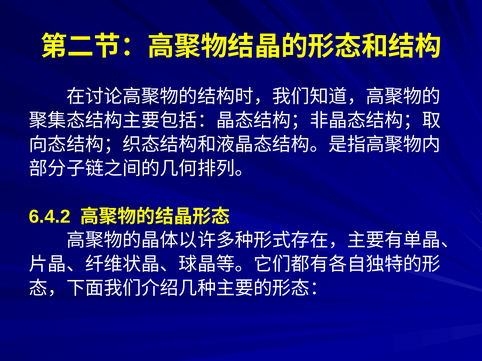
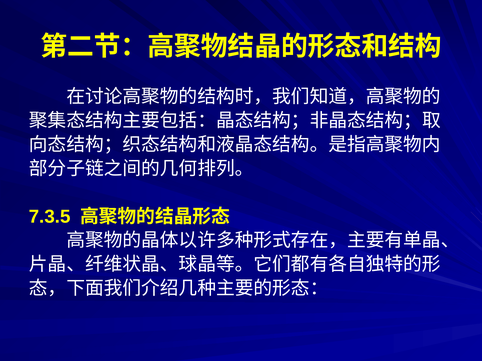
6.4.2: 6.4.2 -> 7.3.5
